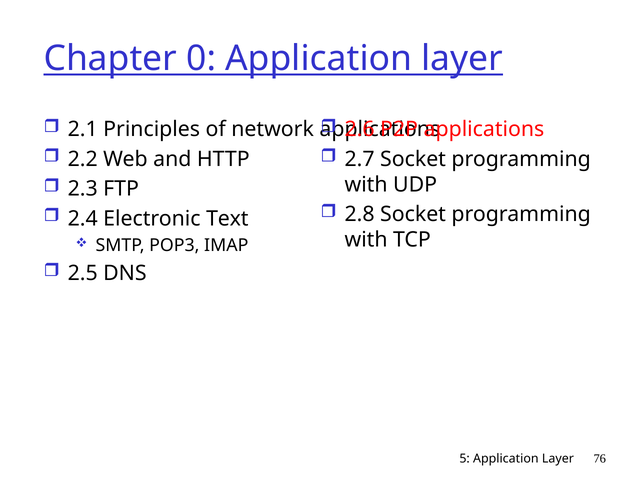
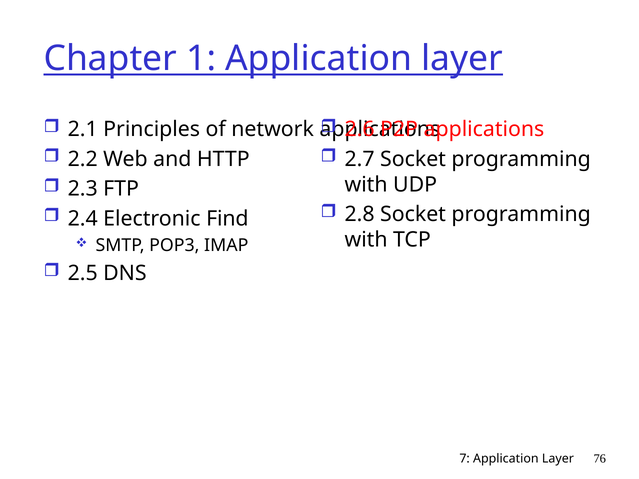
0: 0 -> 1
Text: Text -> Find
5: 5 -> 7
